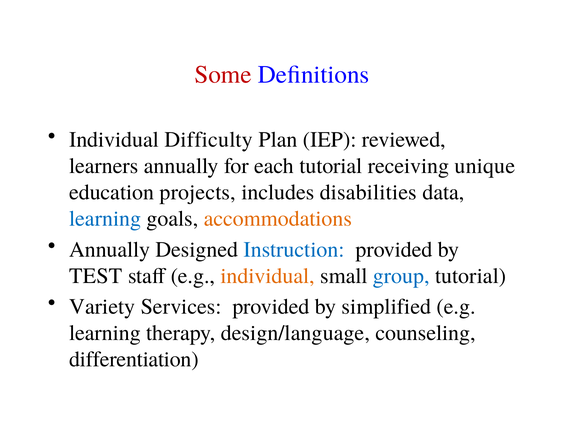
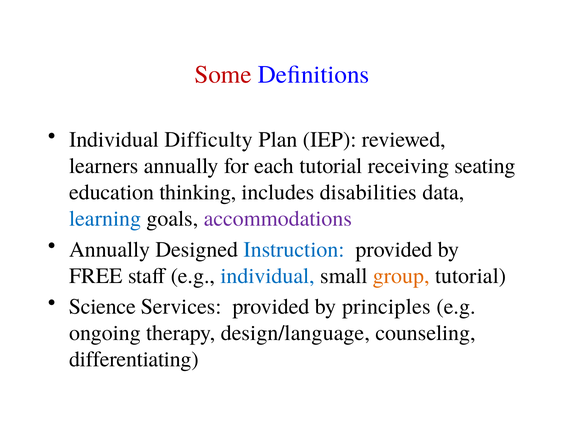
unique: unique -> seating
projects: projects -> thinking
accommodations colour: orange -> purple
TEST: TEST -> FREE
individual at (268, 276) colour: orange -> blue
group colour: blue -> orange
Variety: Variety -> Science
simplified: simplified -> principles
learning at (105, 333): learning -> ongoing
differentiation: differentiation -> differentiating
